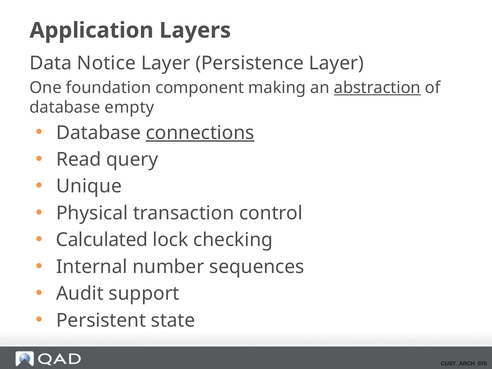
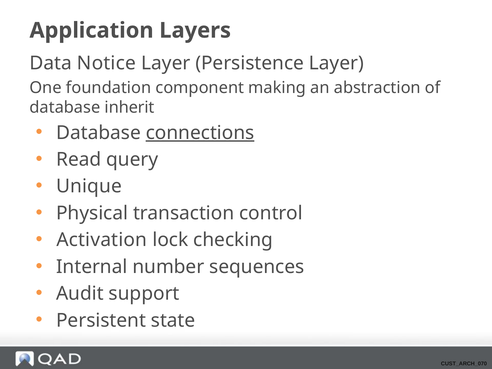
abstraction underline: present -> none
empty: empty -> inherit
Calculated: Calculated -> Activation
